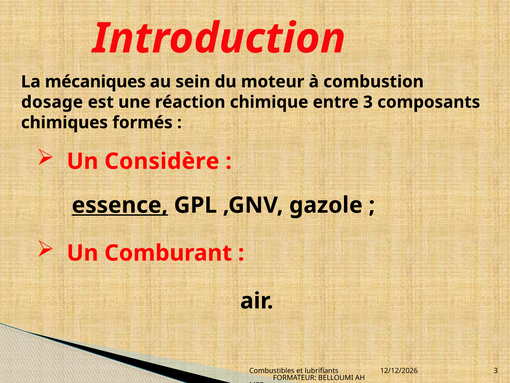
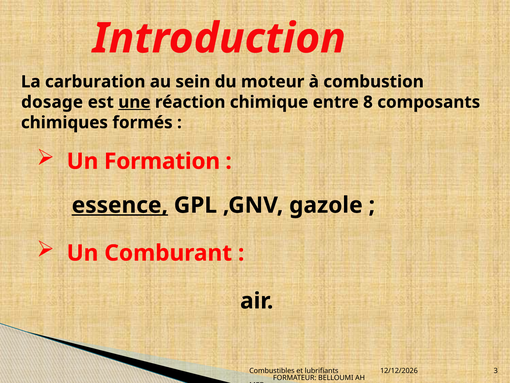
mécaniques: mécaniques -> carburation
une underline: none -> present
entre 3: 3 -> 8
Considère: Considère -> Formation
